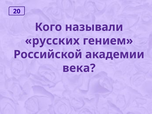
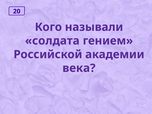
русских: русских -> солдата
